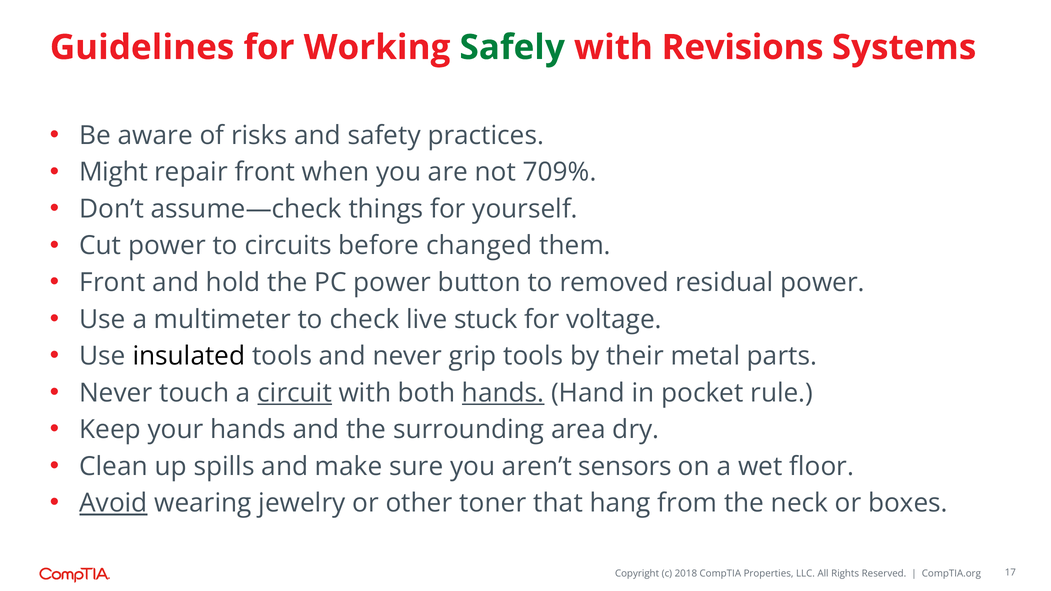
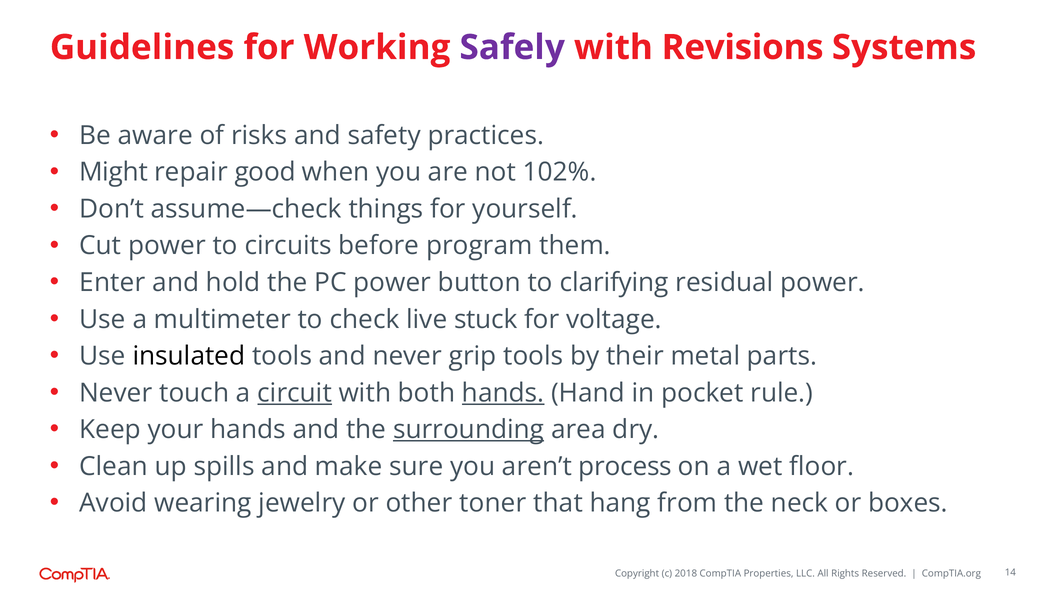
Safely colour: green -> purple
repair front: front -> good
709%: 709% -> 102%
changed: changed -> program
Front at (112, 283): Front -> Enter
removed: removed -> clarifying
surrounding underline: none -> present
sensors: sensors -> process
Avoid underline: present -> none
17: 17 -> 14
